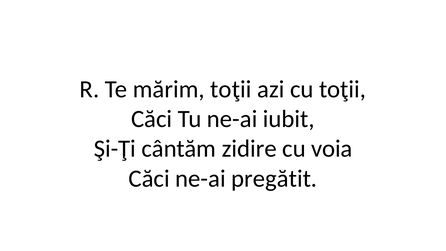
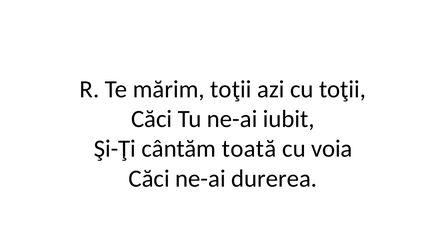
zidire: zidire -> toată
pregătit: pregătit -> durerea
